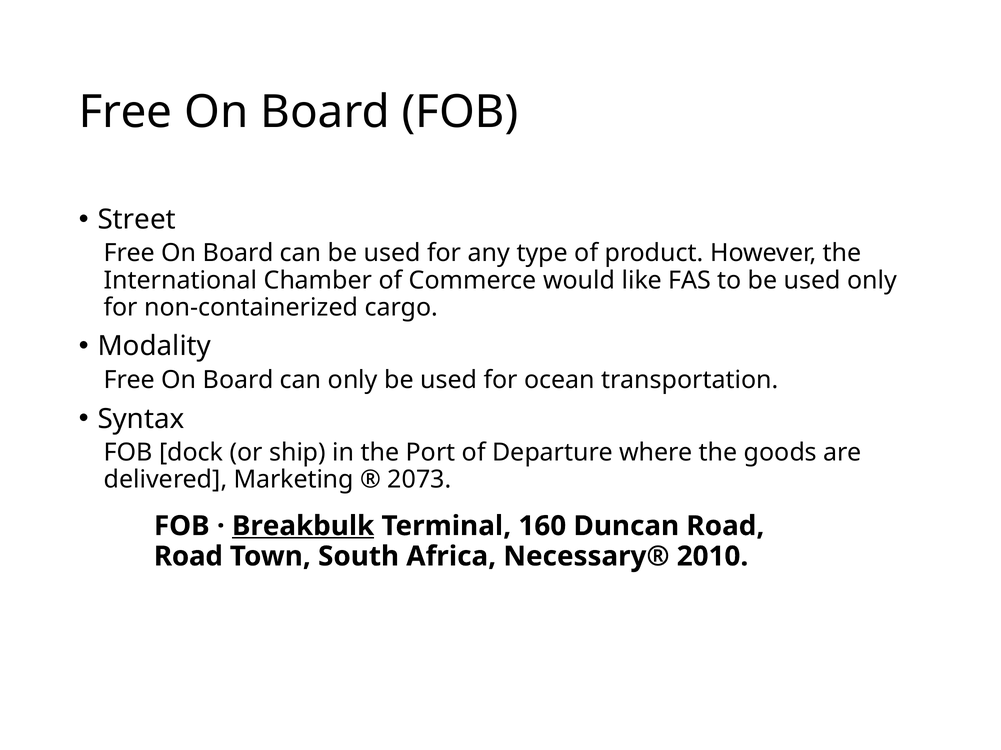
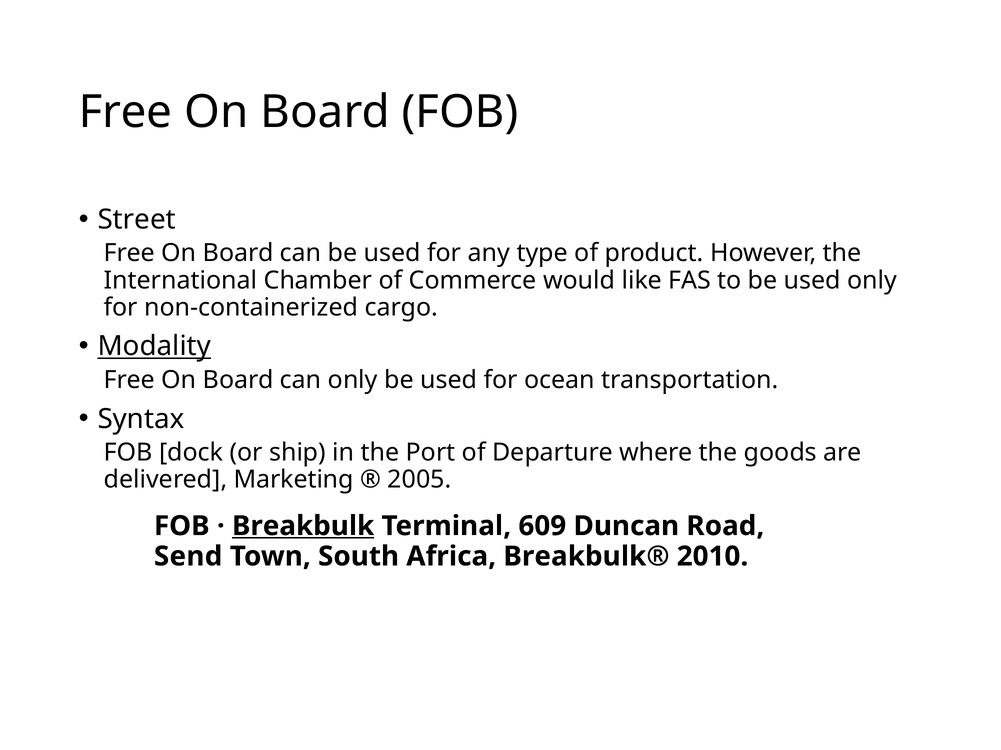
Modality underline: none -> present
2073: 2073 -> 2005
160: 160 -> 609
Road at (188, 557): Road -> Send
Necessary®: Necessary® -> Breakbulk®
